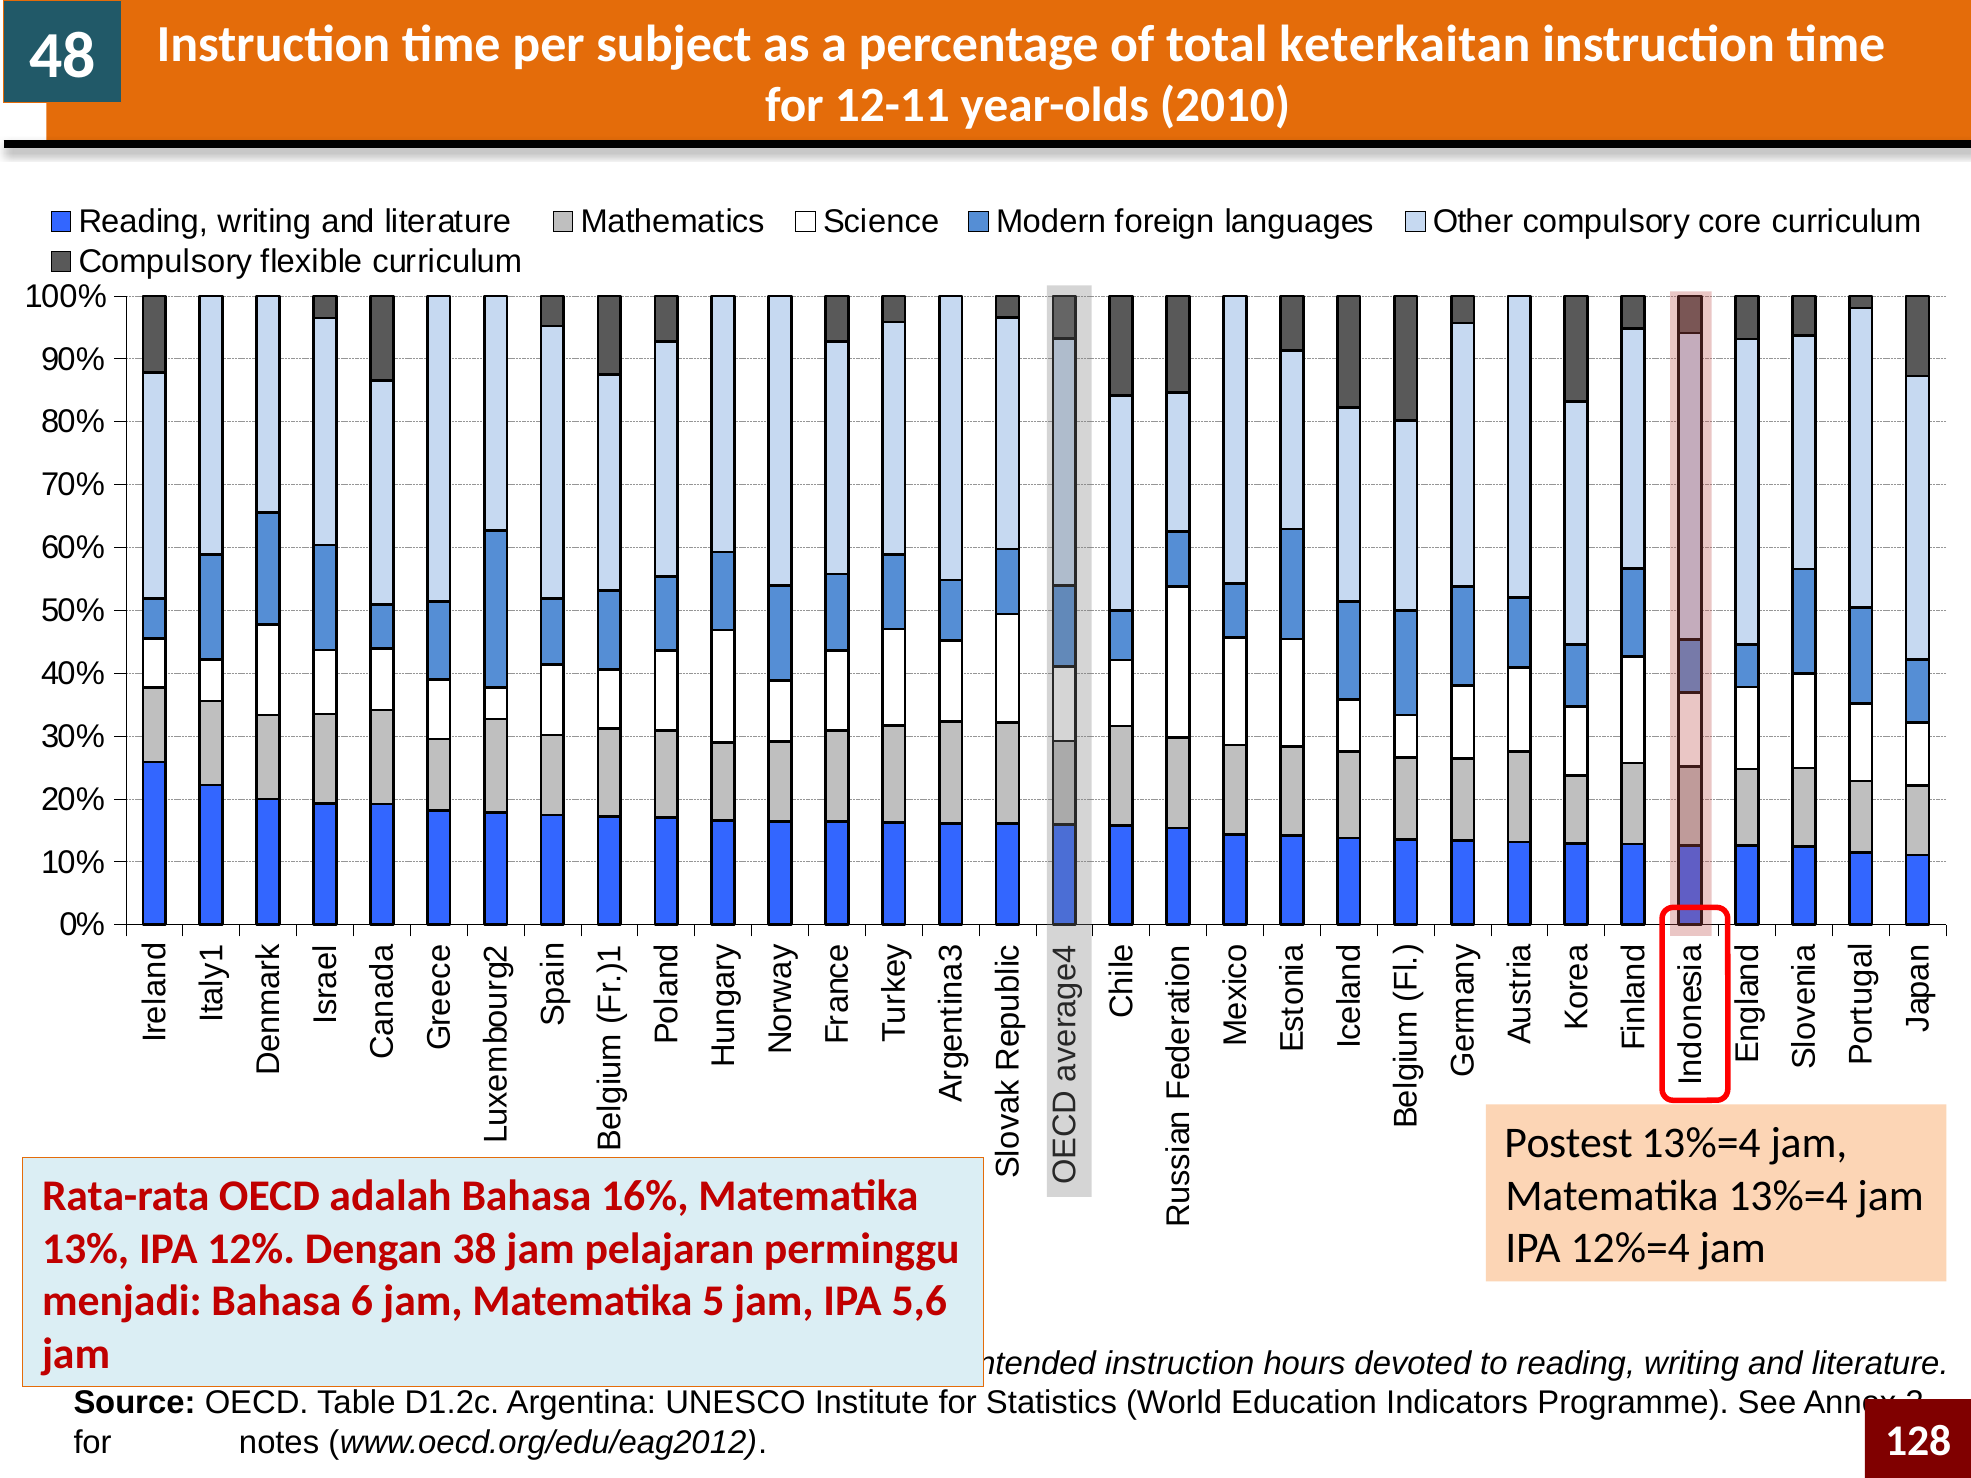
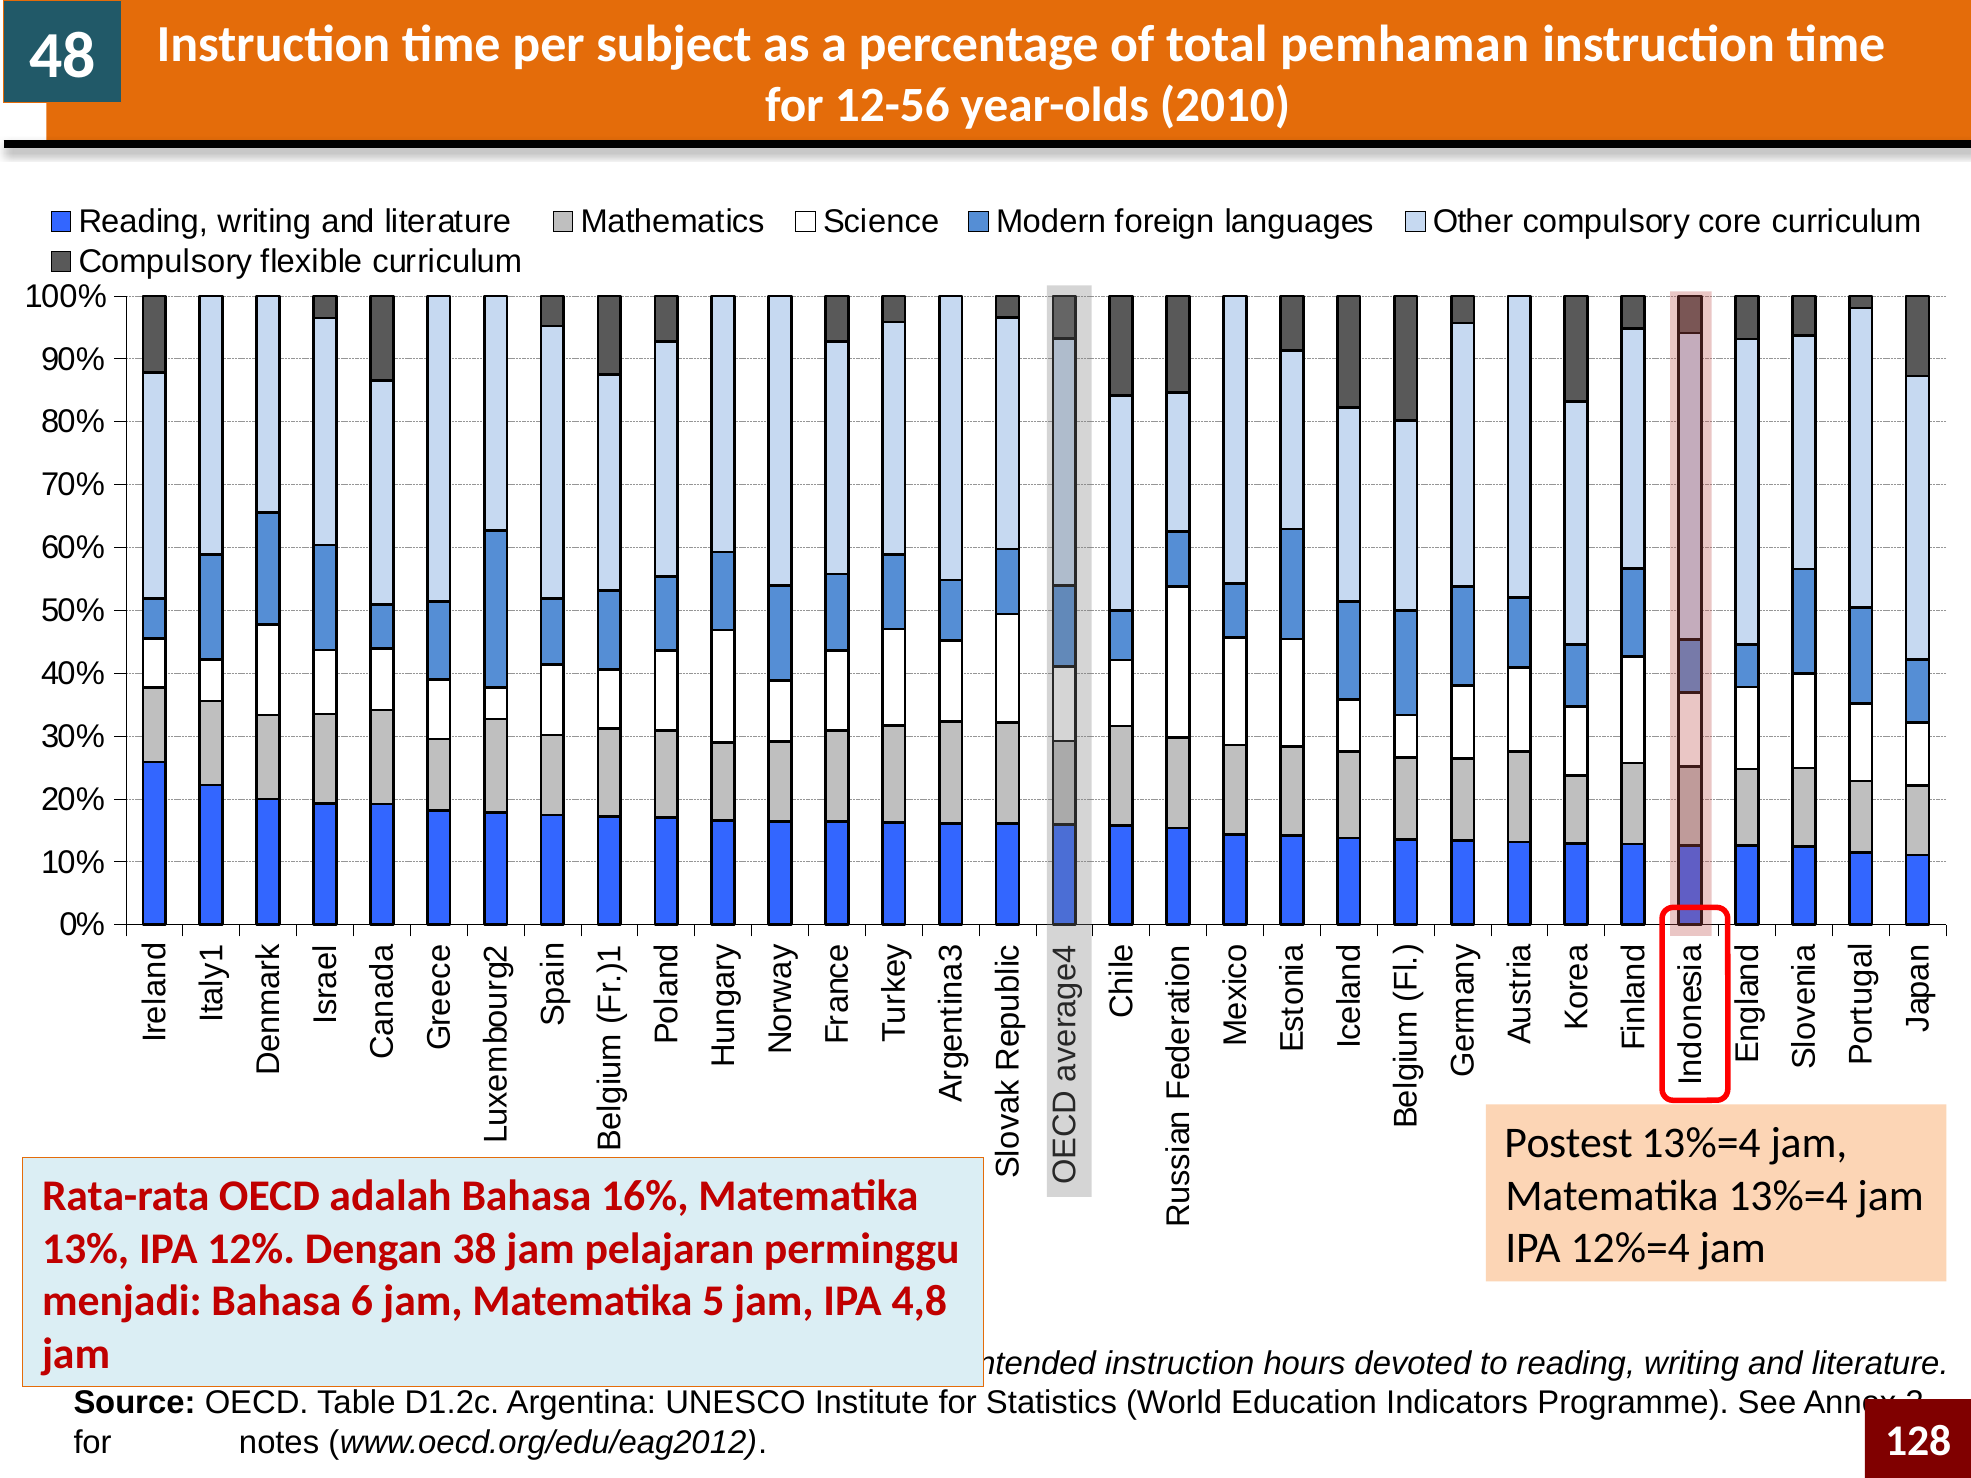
keterkaitan: keterkaitan -> pemhaman
12-11: 12-11 -> 12-56
5,6: 5,6 -> 4,8
